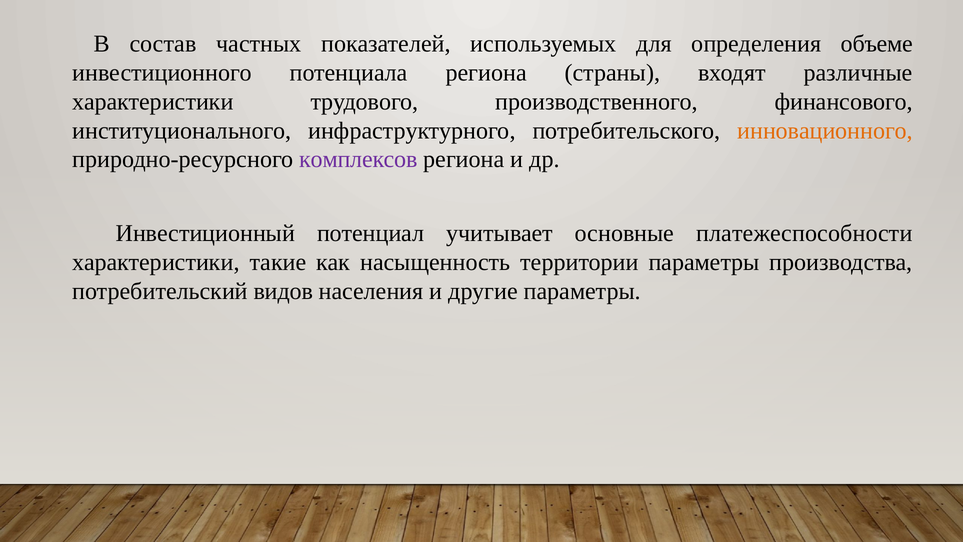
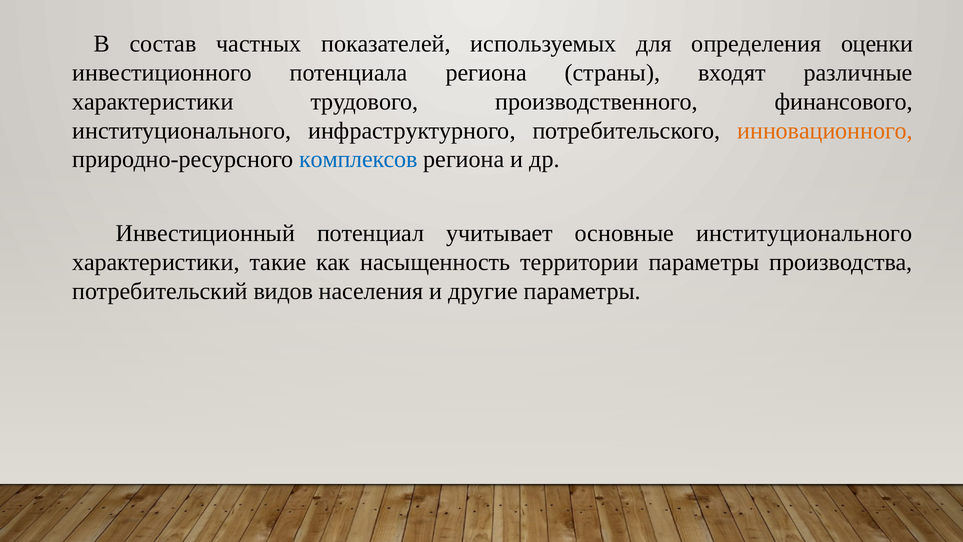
объеме: объеме -> оценки
комплексов colour: purple -> blue
основные платежеспособности: платежеспособности -> институционального
